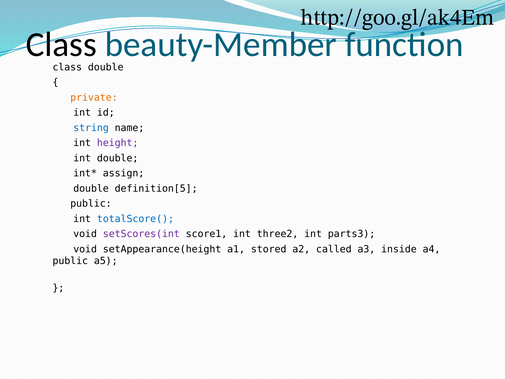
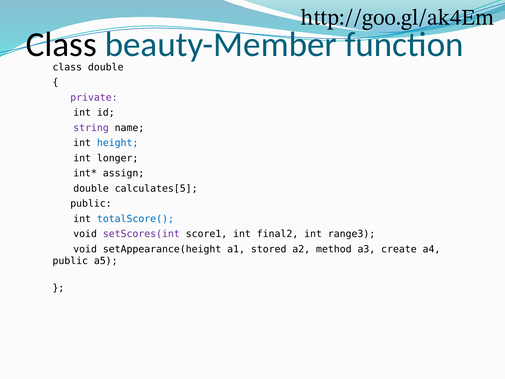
private colour: orange -> purple
string colour: blue -> purple
height colour: purple -> blue
int double: double -> longer
definition[5: definition[5 -> calculates[5
three2: three2 -> final2
parts3: parts3 -> range3
called: called -> method
inside: inside -> create
